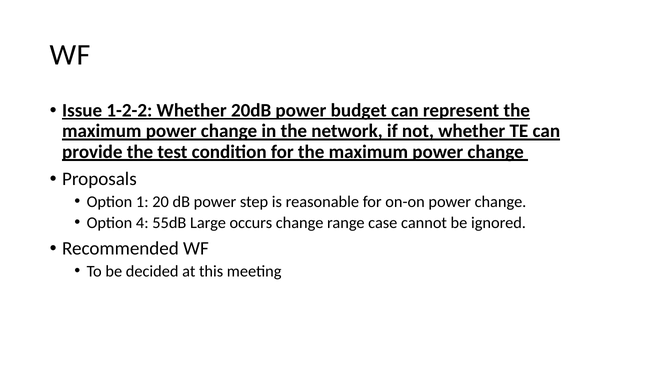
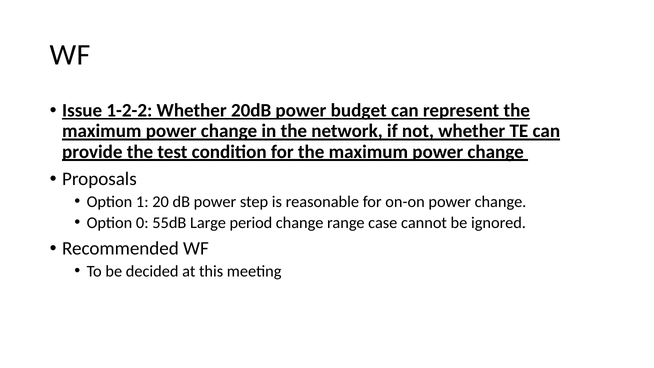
4: 4 -> 0
occurs: occurs -> period
